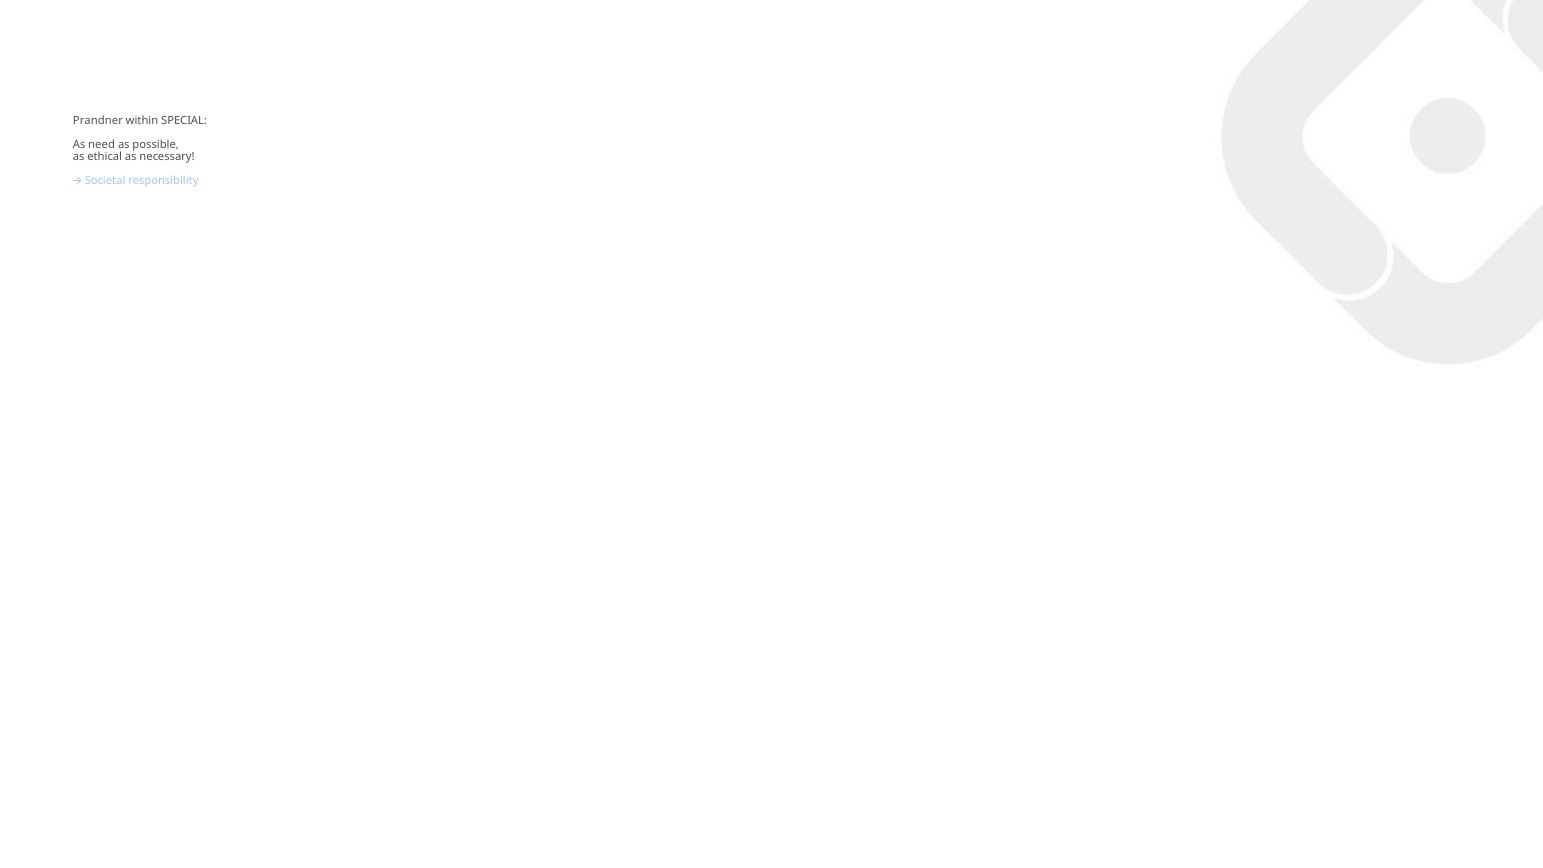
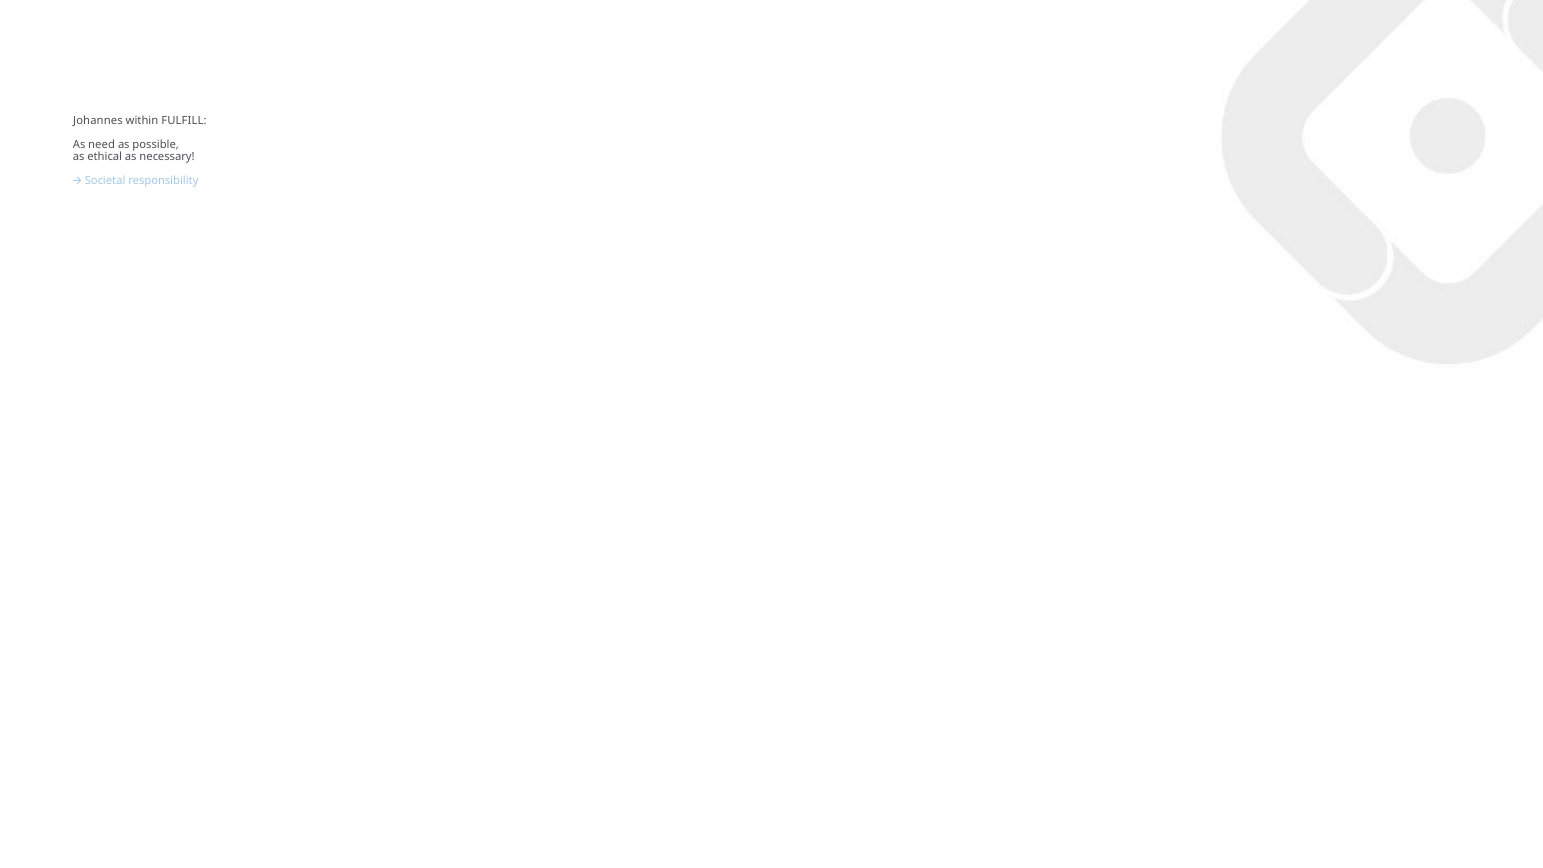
Prandner: Prandner -> Johannes
SPECIAL: SPECIAL -> FULFILL
